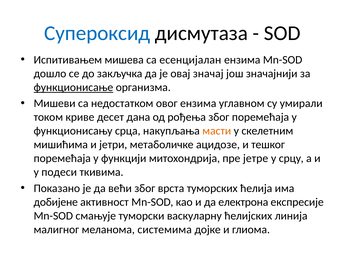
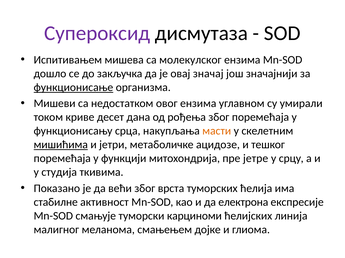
Супероксид colour: blue -> purple
есенцијалан: есенцијалан -> молекулског
мишићима underline: none -> present
подеси: подеси -> студија
добијене: добијене -> стабилне
васкуларну: васкуларну -> карциноми
системима: системима -> смањењем
